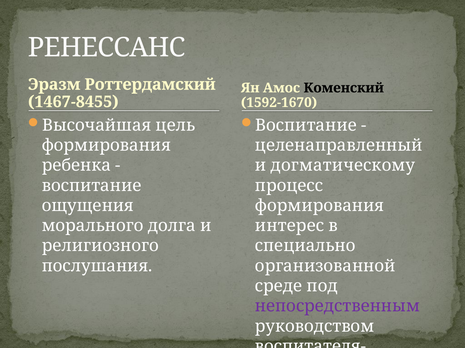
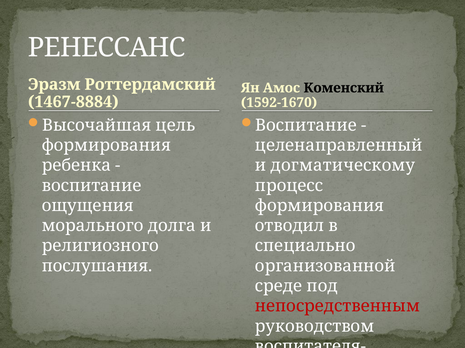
1467-8455: 1467-8455 -> 1467-8884
интерес: интерес -> отводил
непосредственным colour: purple -> red
